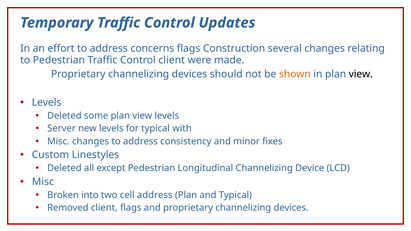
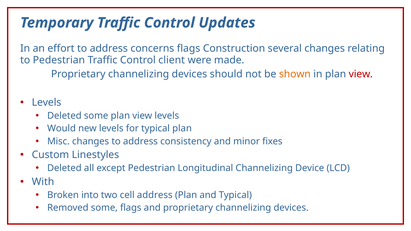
view at (361, 74) colour: black -> red
Server: Server -> Would
typical with: with -> plan
Misc at (43, 182): Misc -> With
Removed client: client -> some
